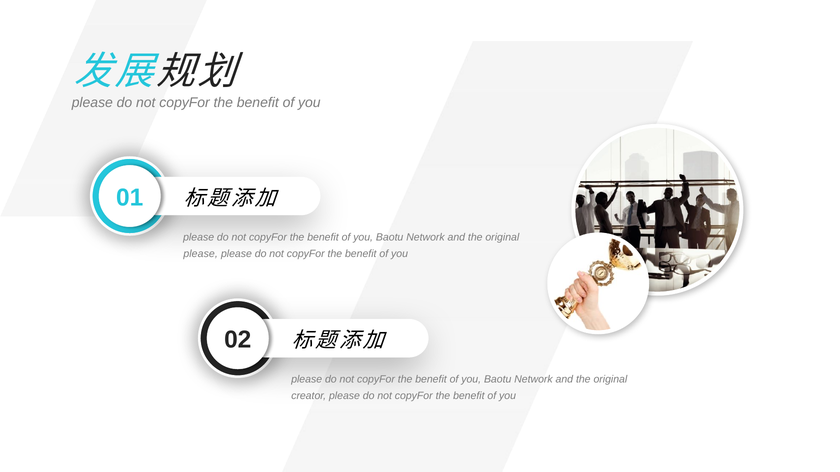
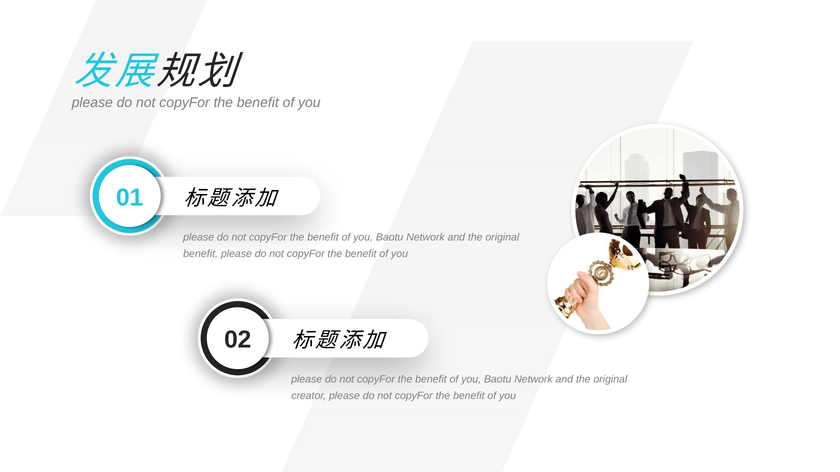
please at (201, 254): please -> benefit
